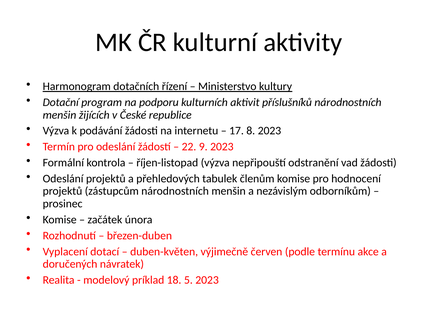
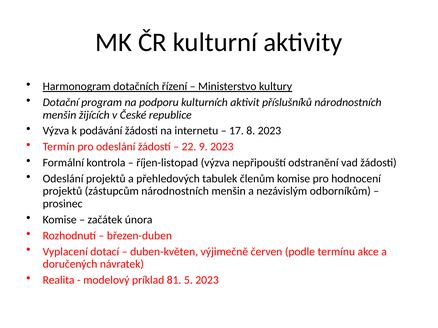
18: 18 -> 81
